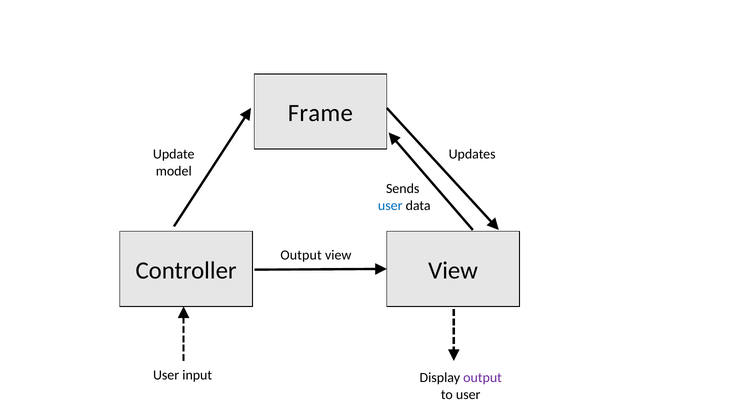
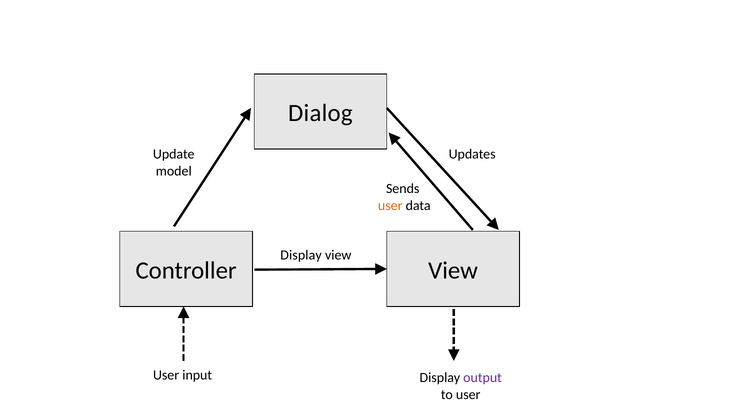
Frame: Frame -> Dialog
user at (390, 206) colour: blue -> orange
Output at (301, 256): Output -> Display
